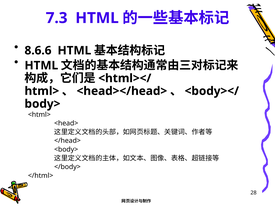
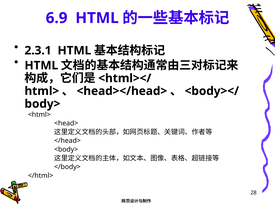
7.3: 7.3 -> 6.9
8.6.6: 8.6.6 -> 2.3.1
